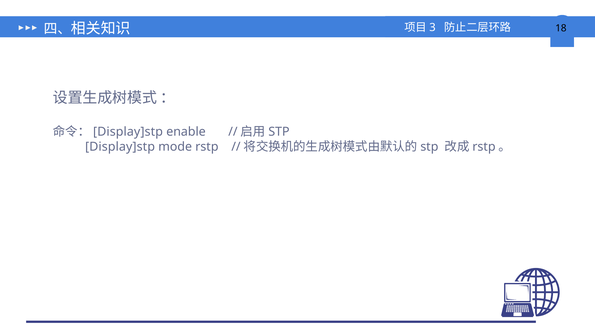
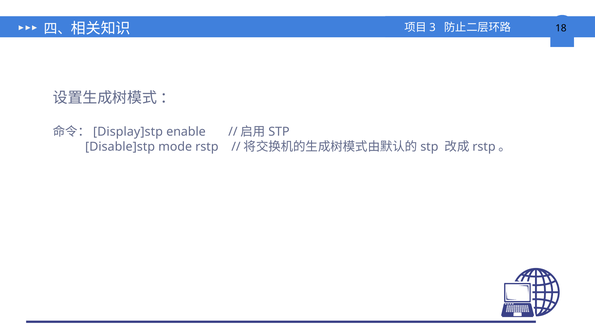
Display]stp at (120, 147): Display]stp -> Disable]stp
